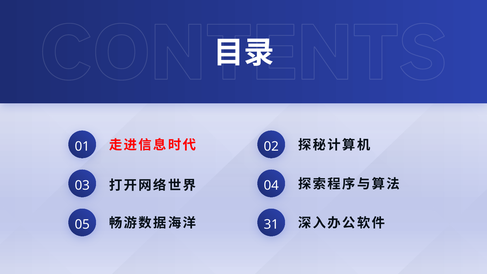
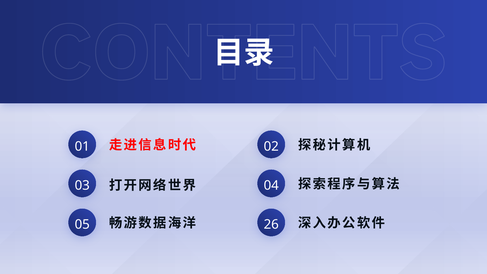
31: 31 -> 26
